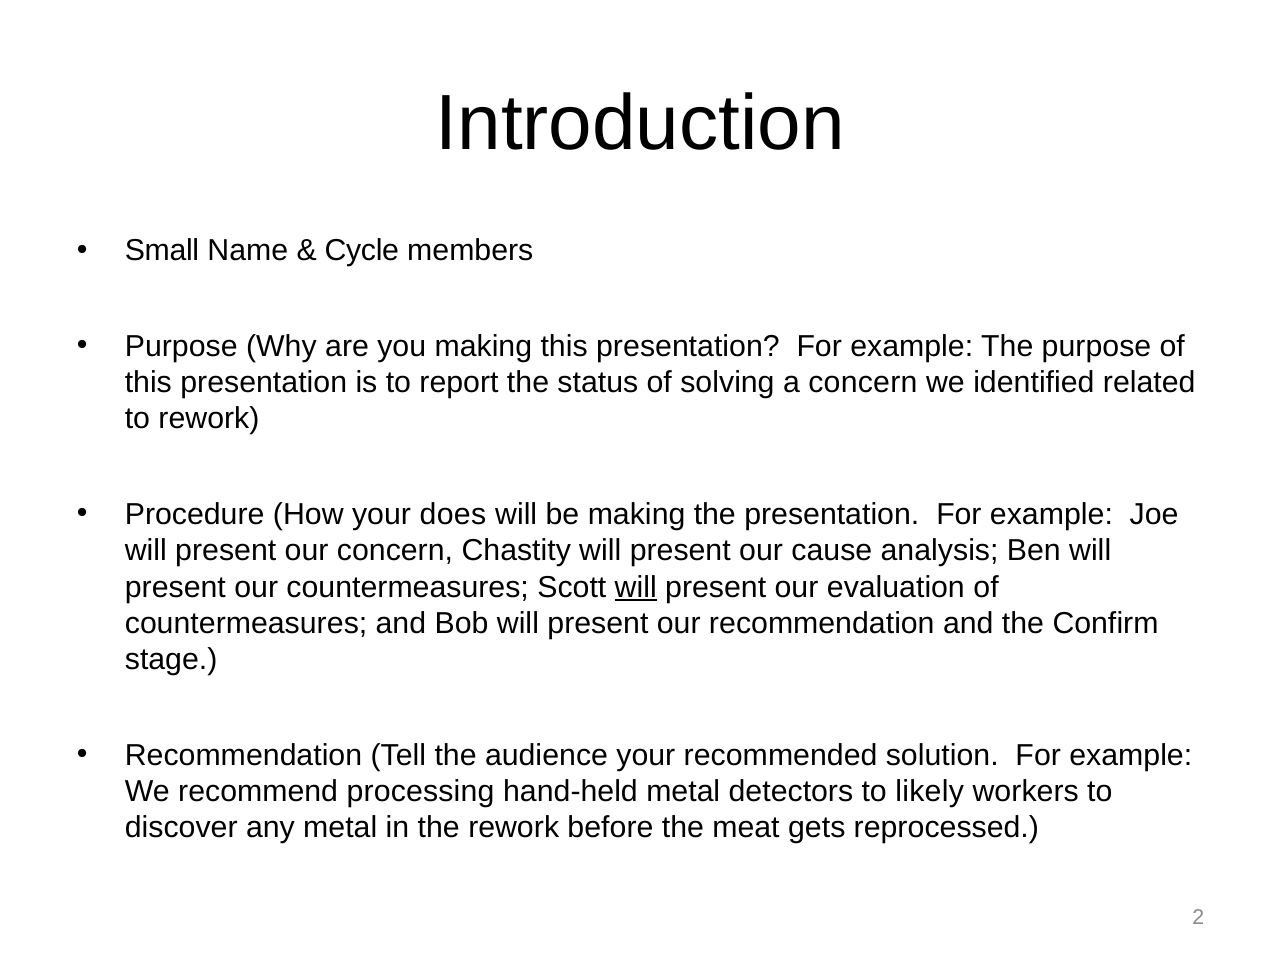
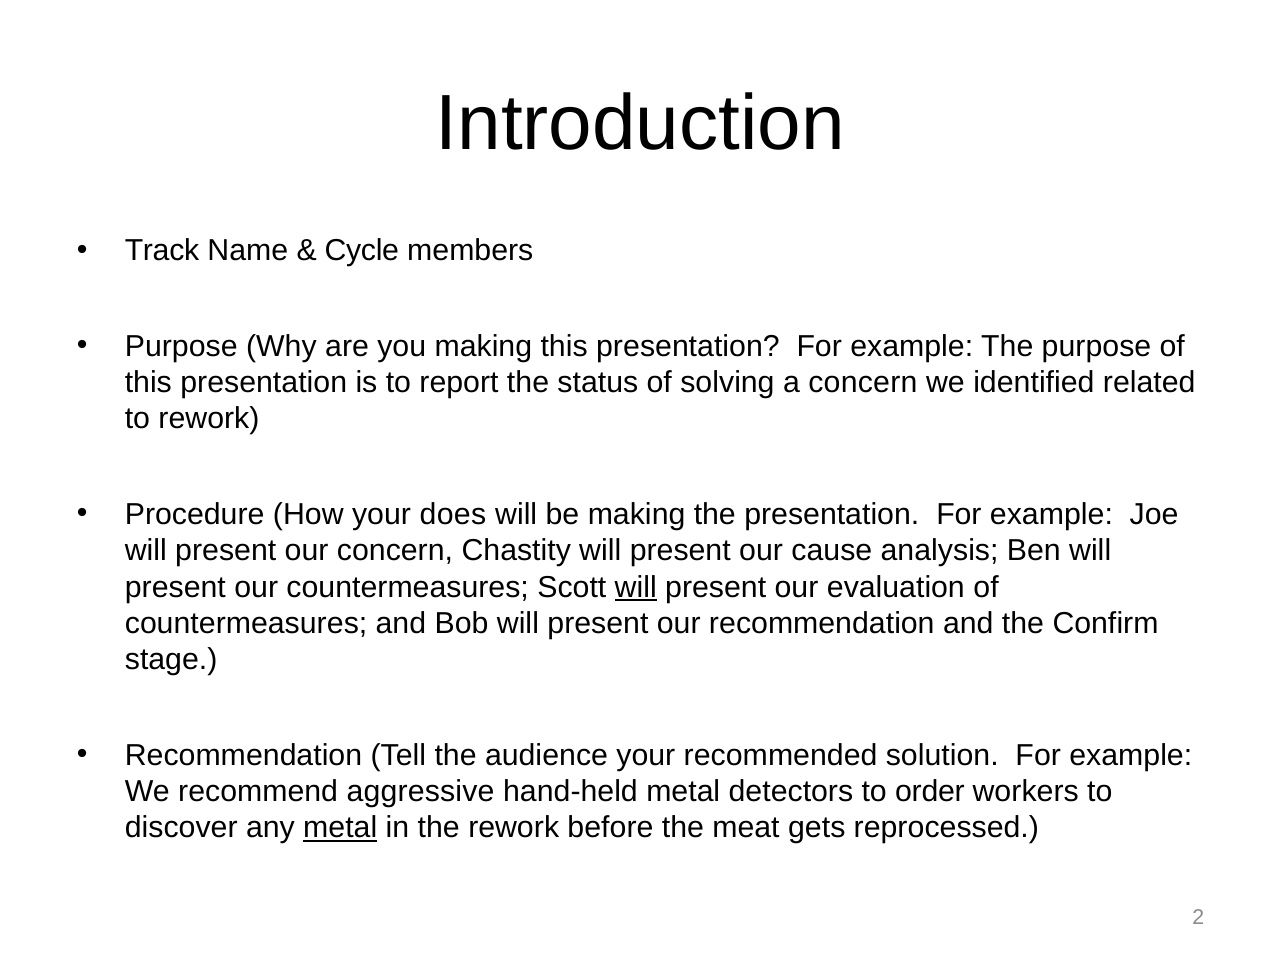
Small: Small -> Track
processing: processing -> aggressive
likely: likely -> order
metal at (340, 828) underline: none -> present
